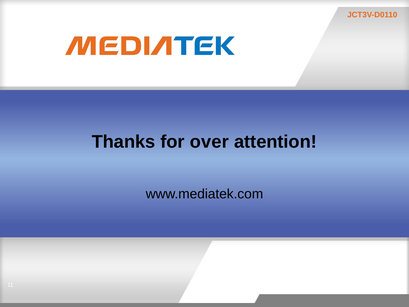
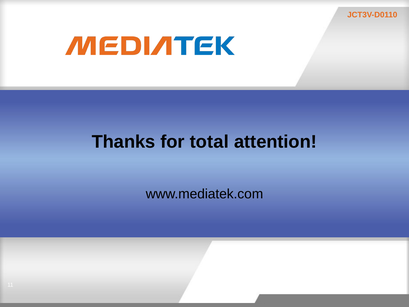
over: over -> total
